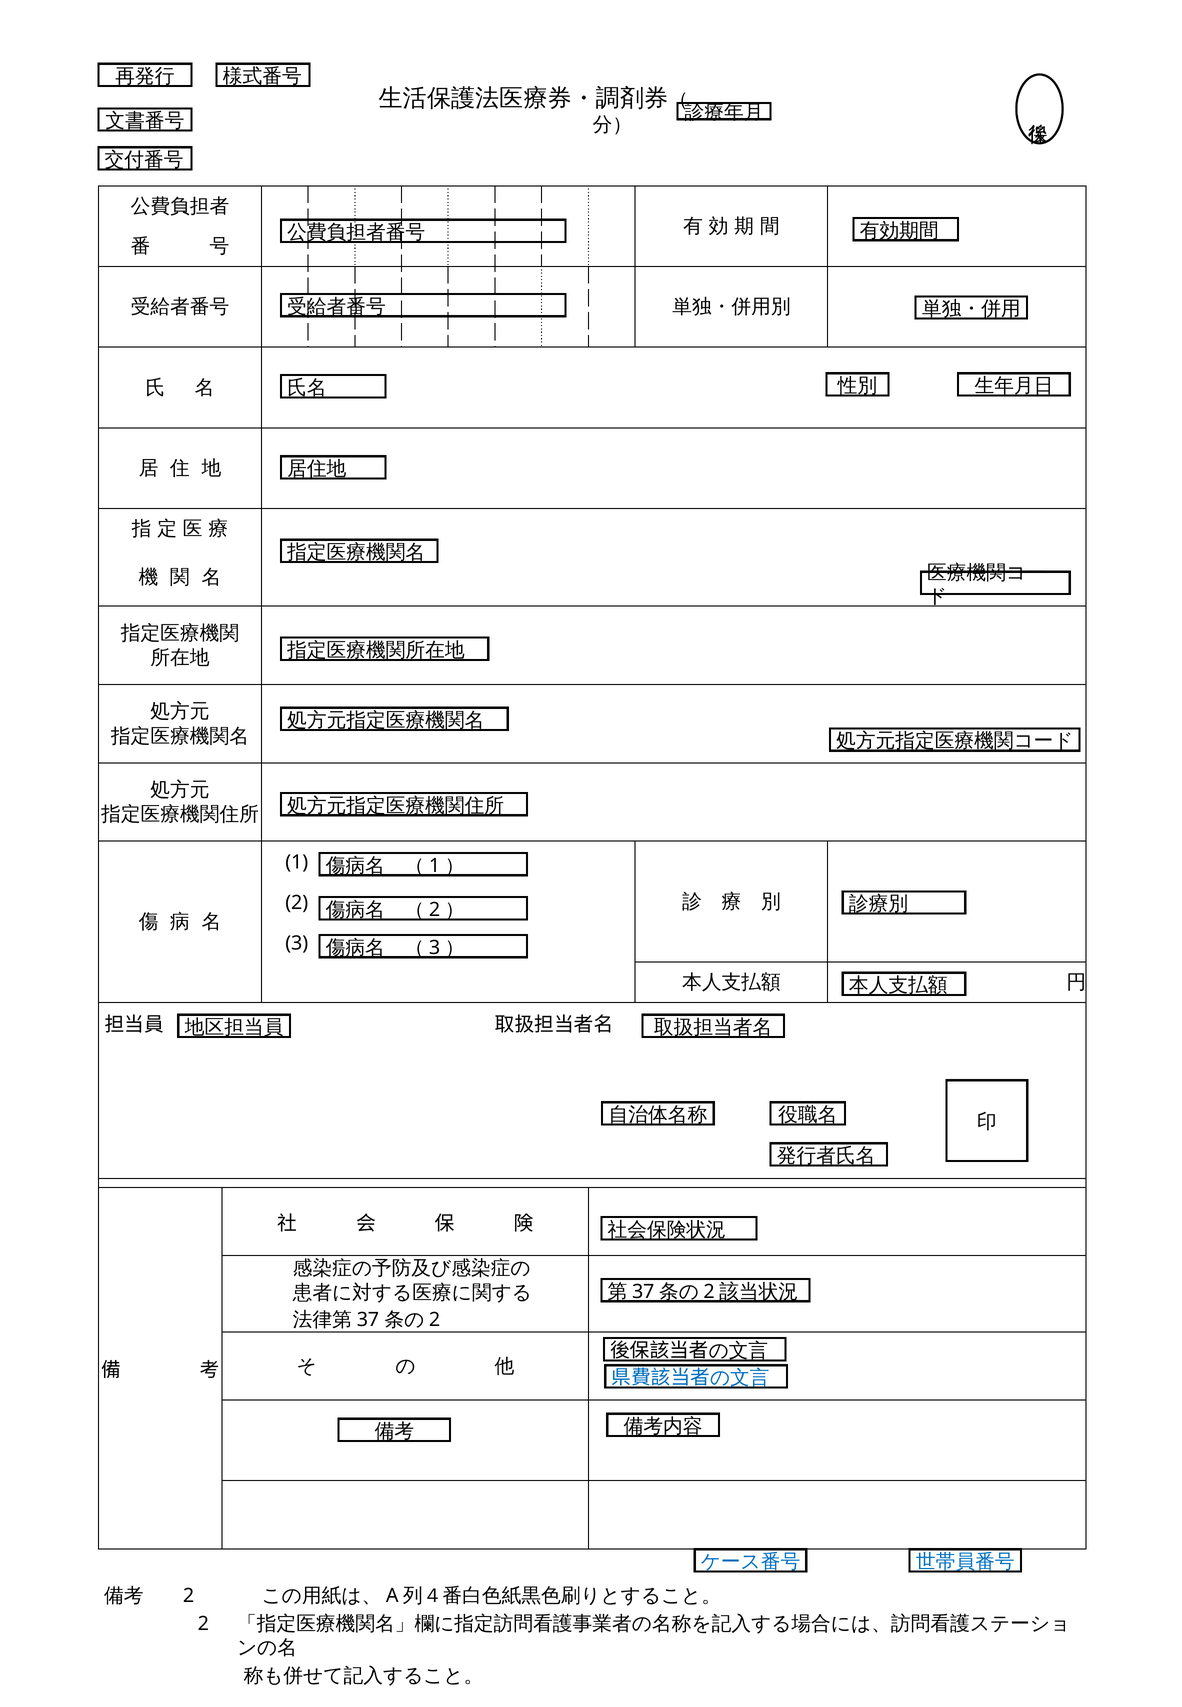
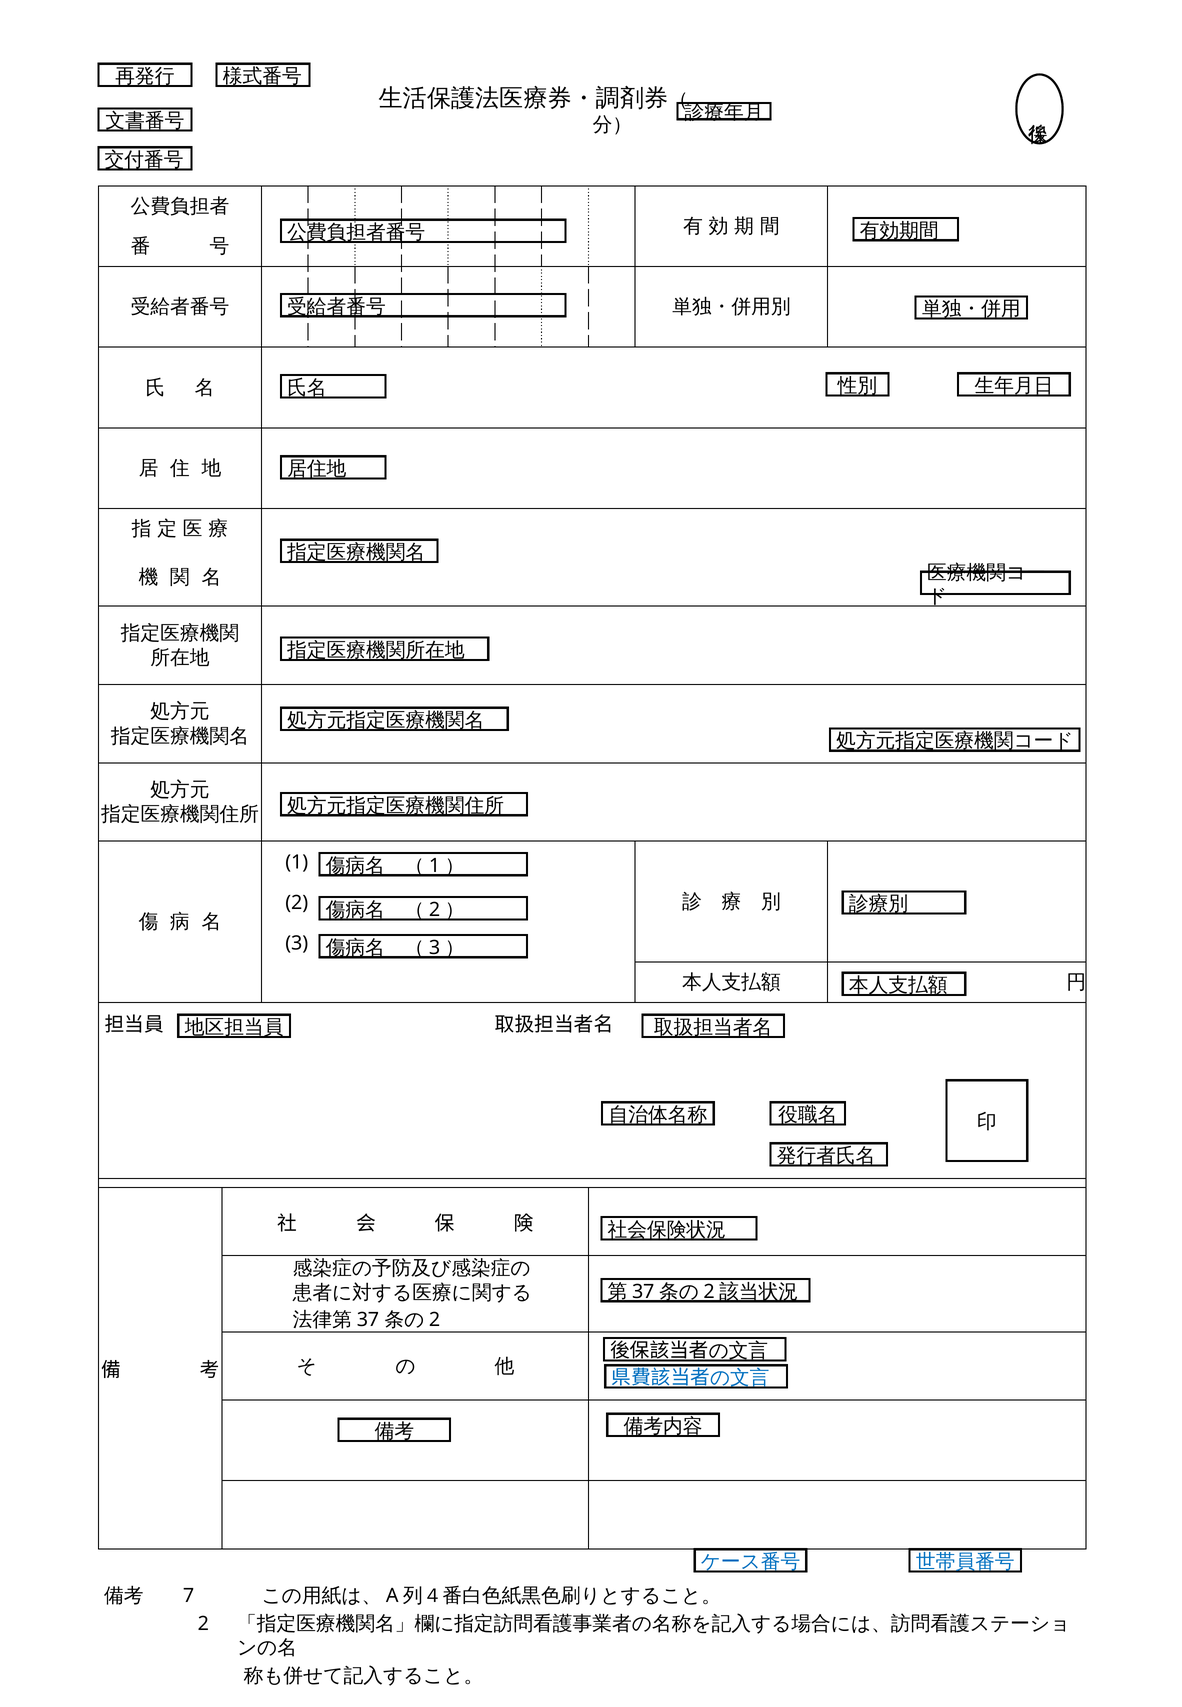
2 at (189, 1596): 2 -> 7
